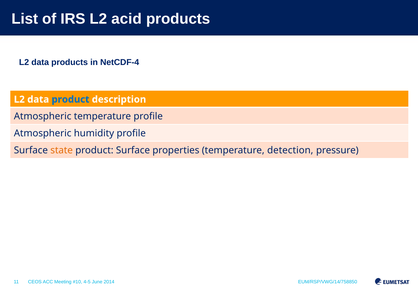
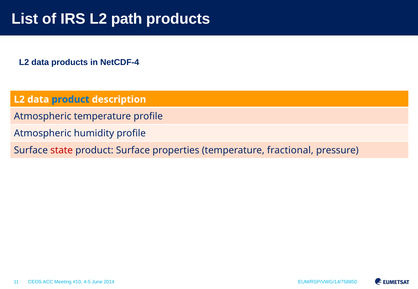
acid: acid -> path
state colour: orange -> red
detection: detection -> fractional
